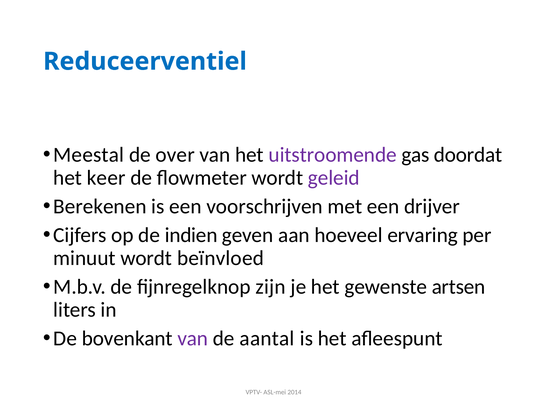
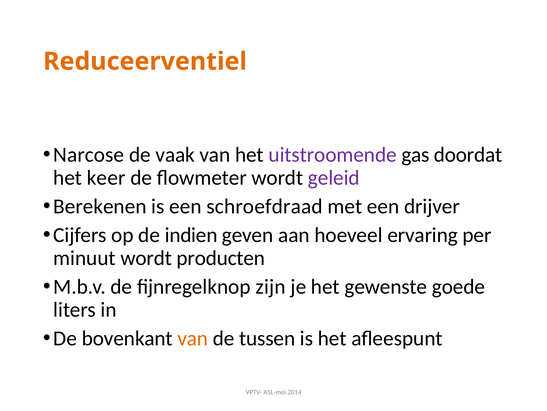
Reduceerventiel colour: blue -> orange
Meestal: Meestal -> Narcose
over: over -> vaak
voorschrijven: voorschrijven -> schroefdraad
beïnvloed: beïnvloed -> producten
artsen: artsen -> goede
van at (193, 338) colour: purple -> orange
aantal: aantal -> tussen
